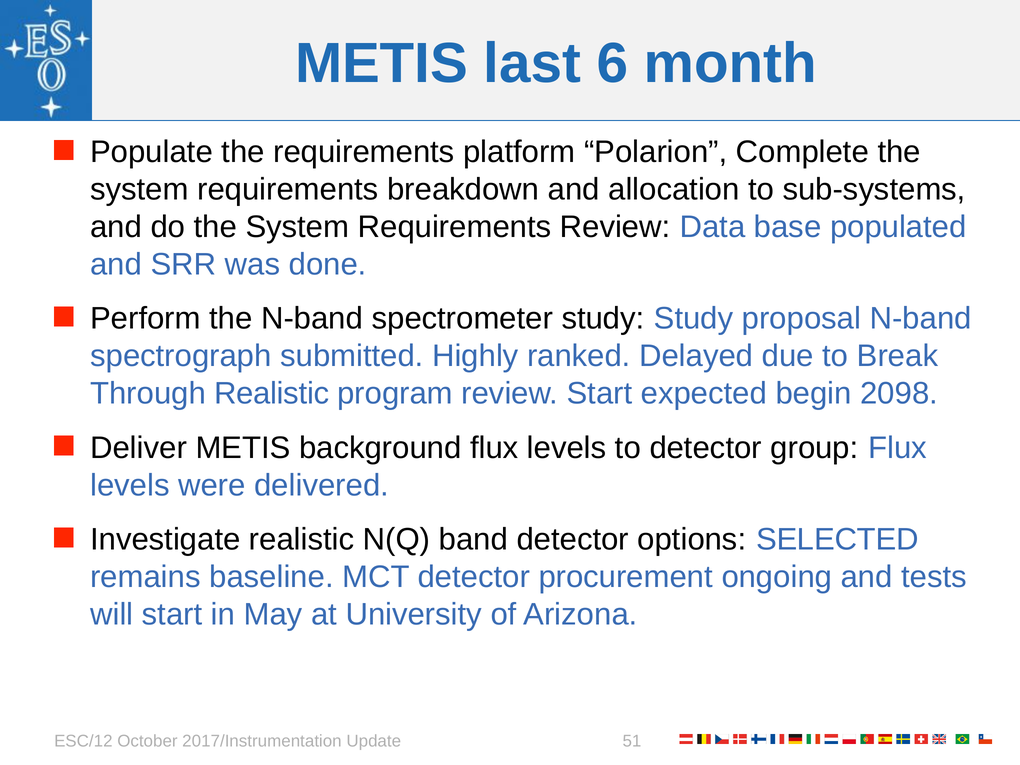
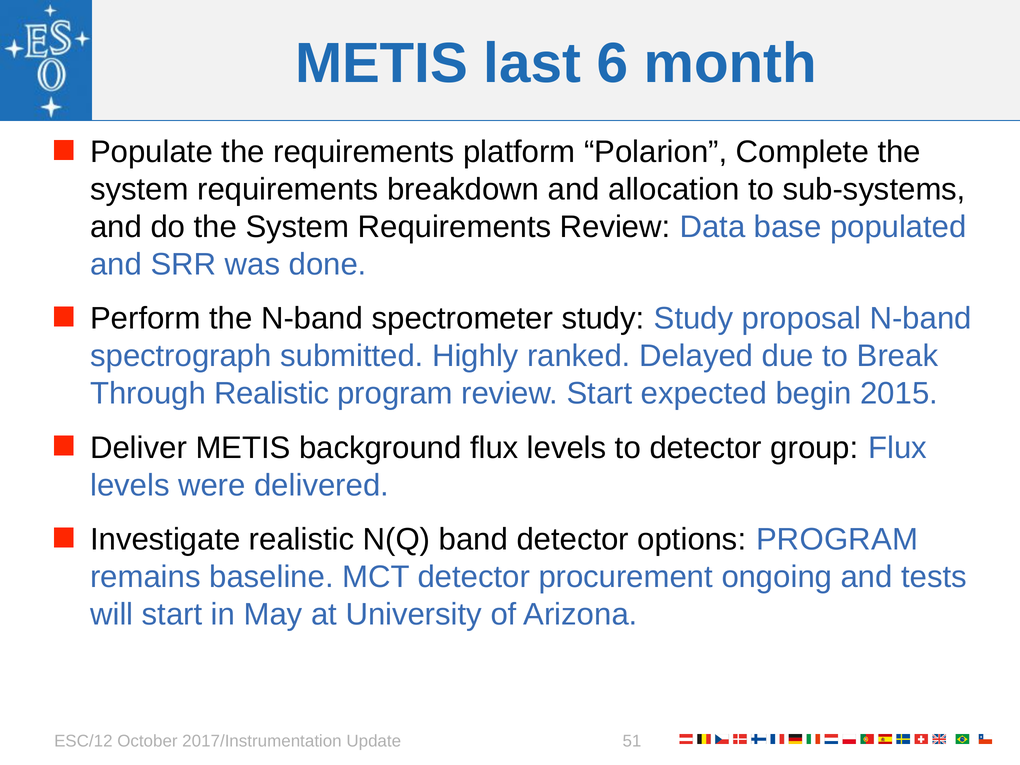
2098: 2098 -> 2015
options SELECTED: SELECTED -> PROGRAM
